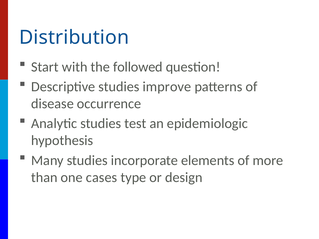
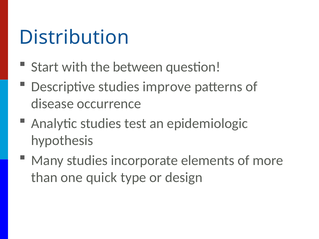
followed: followed -> between
cases: cases -> quick
